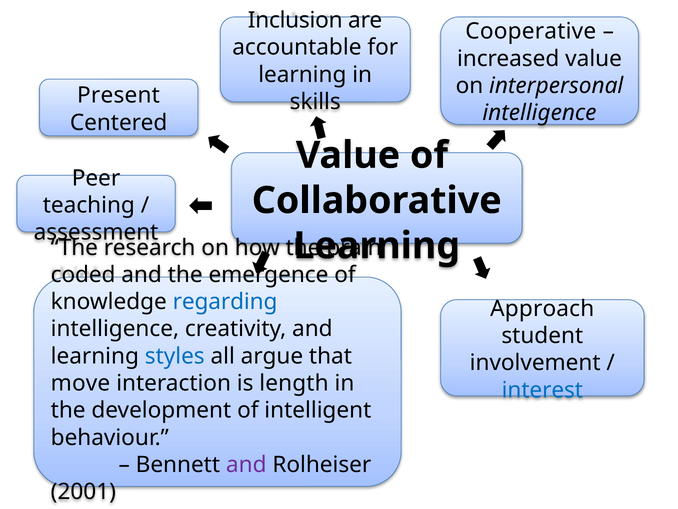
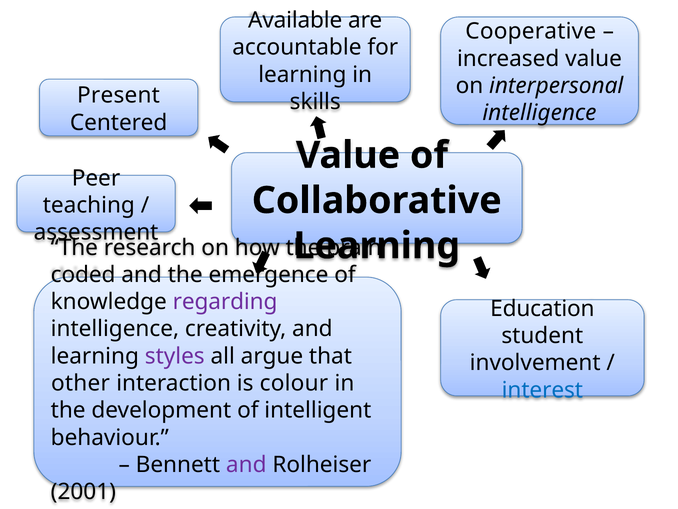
Inclusion: Inclusion -> Available
regarding colour: blue -> purple
Approach: Approach -> Education
styles colour: blue -> purple
move: move -> other
length: length -> colour
